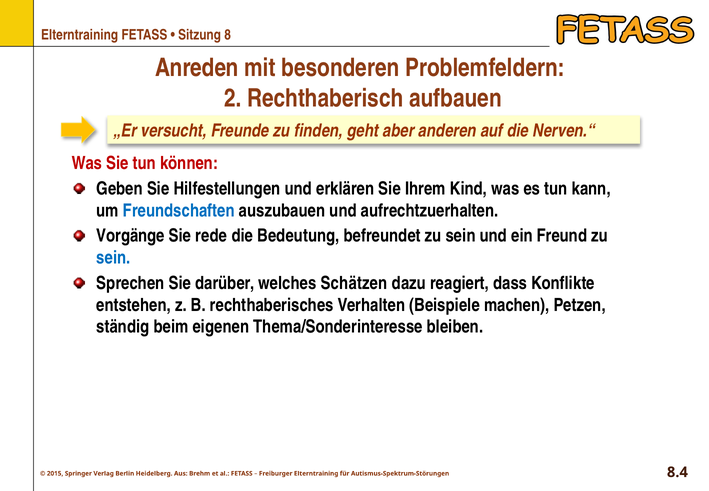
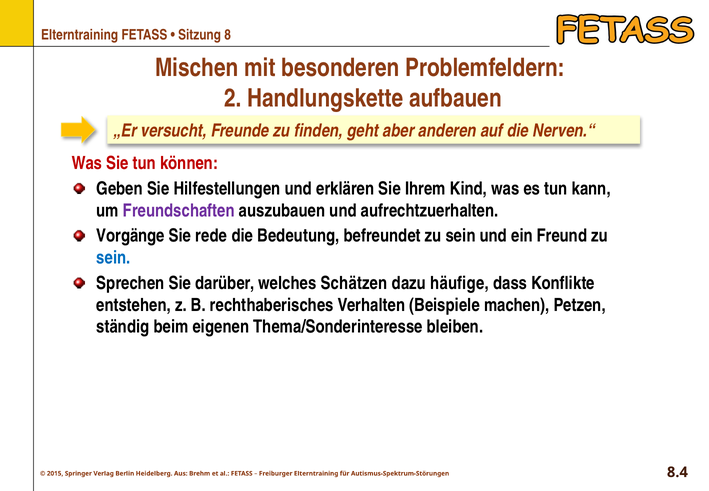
Anreden: Anreden -> Mischen
Rechthaberisch: Rechthaberisch -> Handlungskette
Freundschaften colour: blue -> purple
reagiert: reagiert -> häufige
